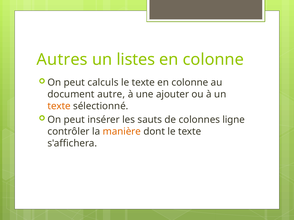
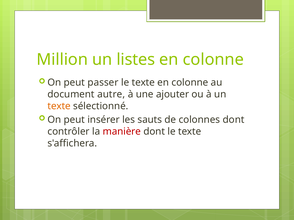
Autres: Autres -> Million
calculs: calculs -> passer
colonnes ligne: ligne -> dont
manière colour: orange -> red
